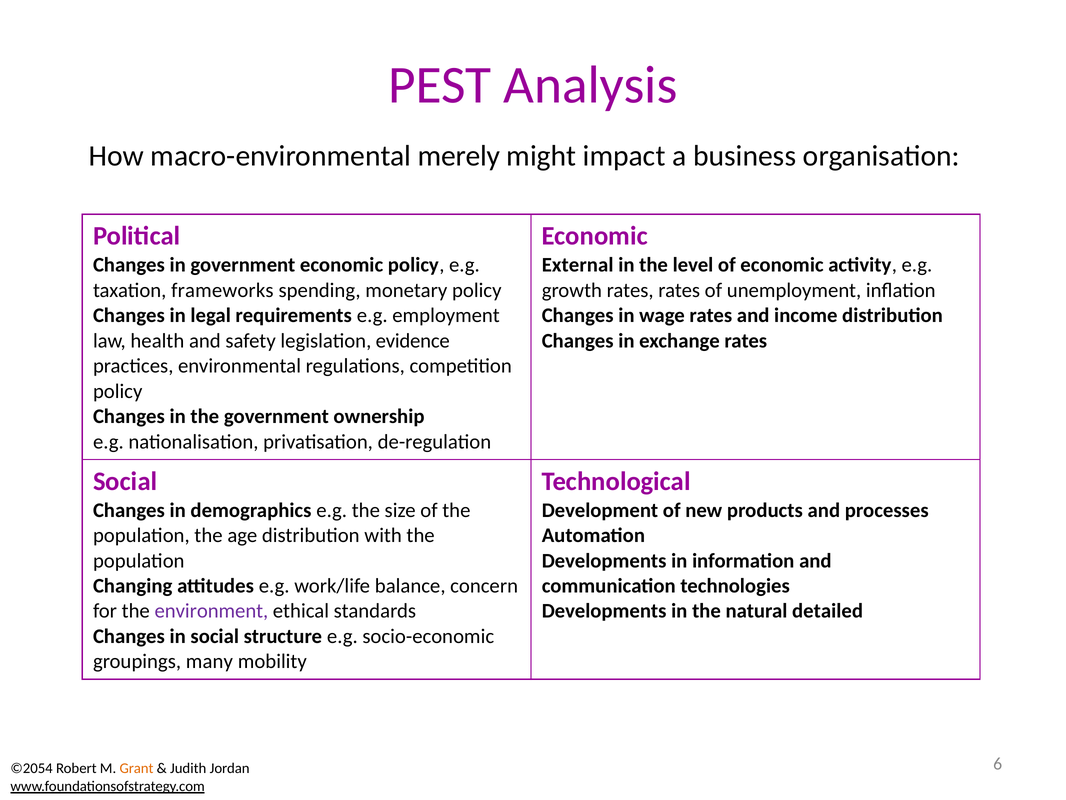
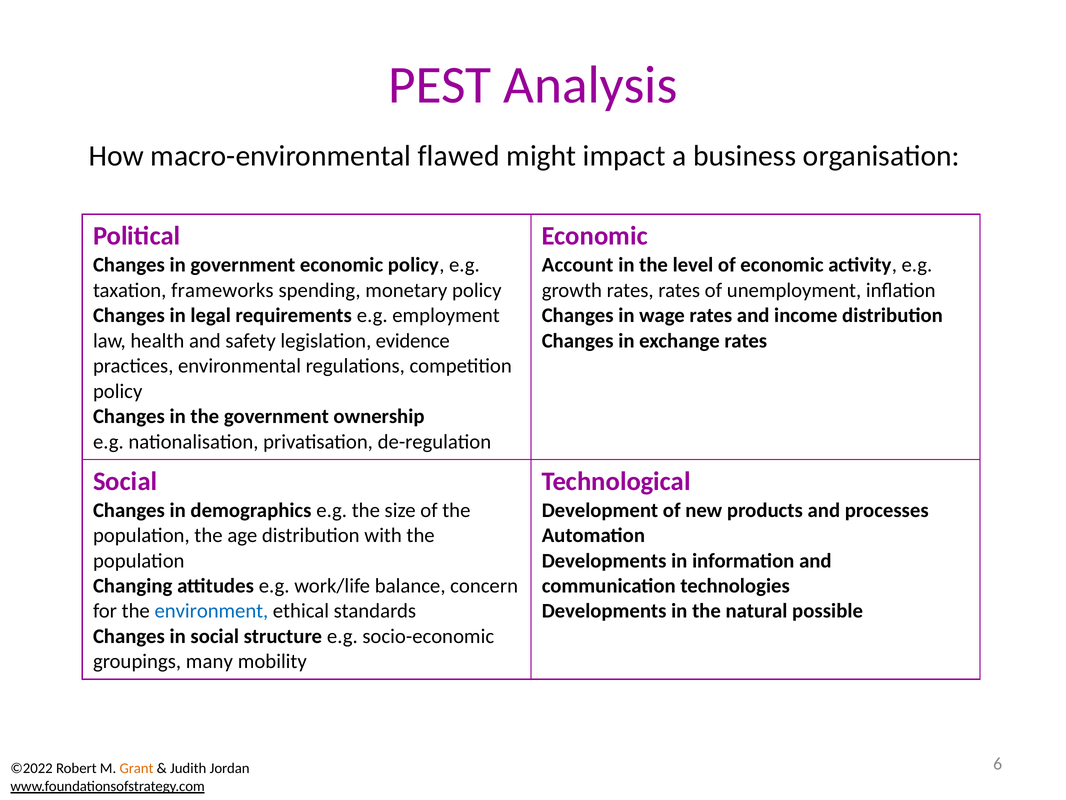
merely: merely -> flawed
External: External -> Account
environment colour: purple -> blue
detailed: detailed -> possible
©2054: ©2054 -> ©2022
